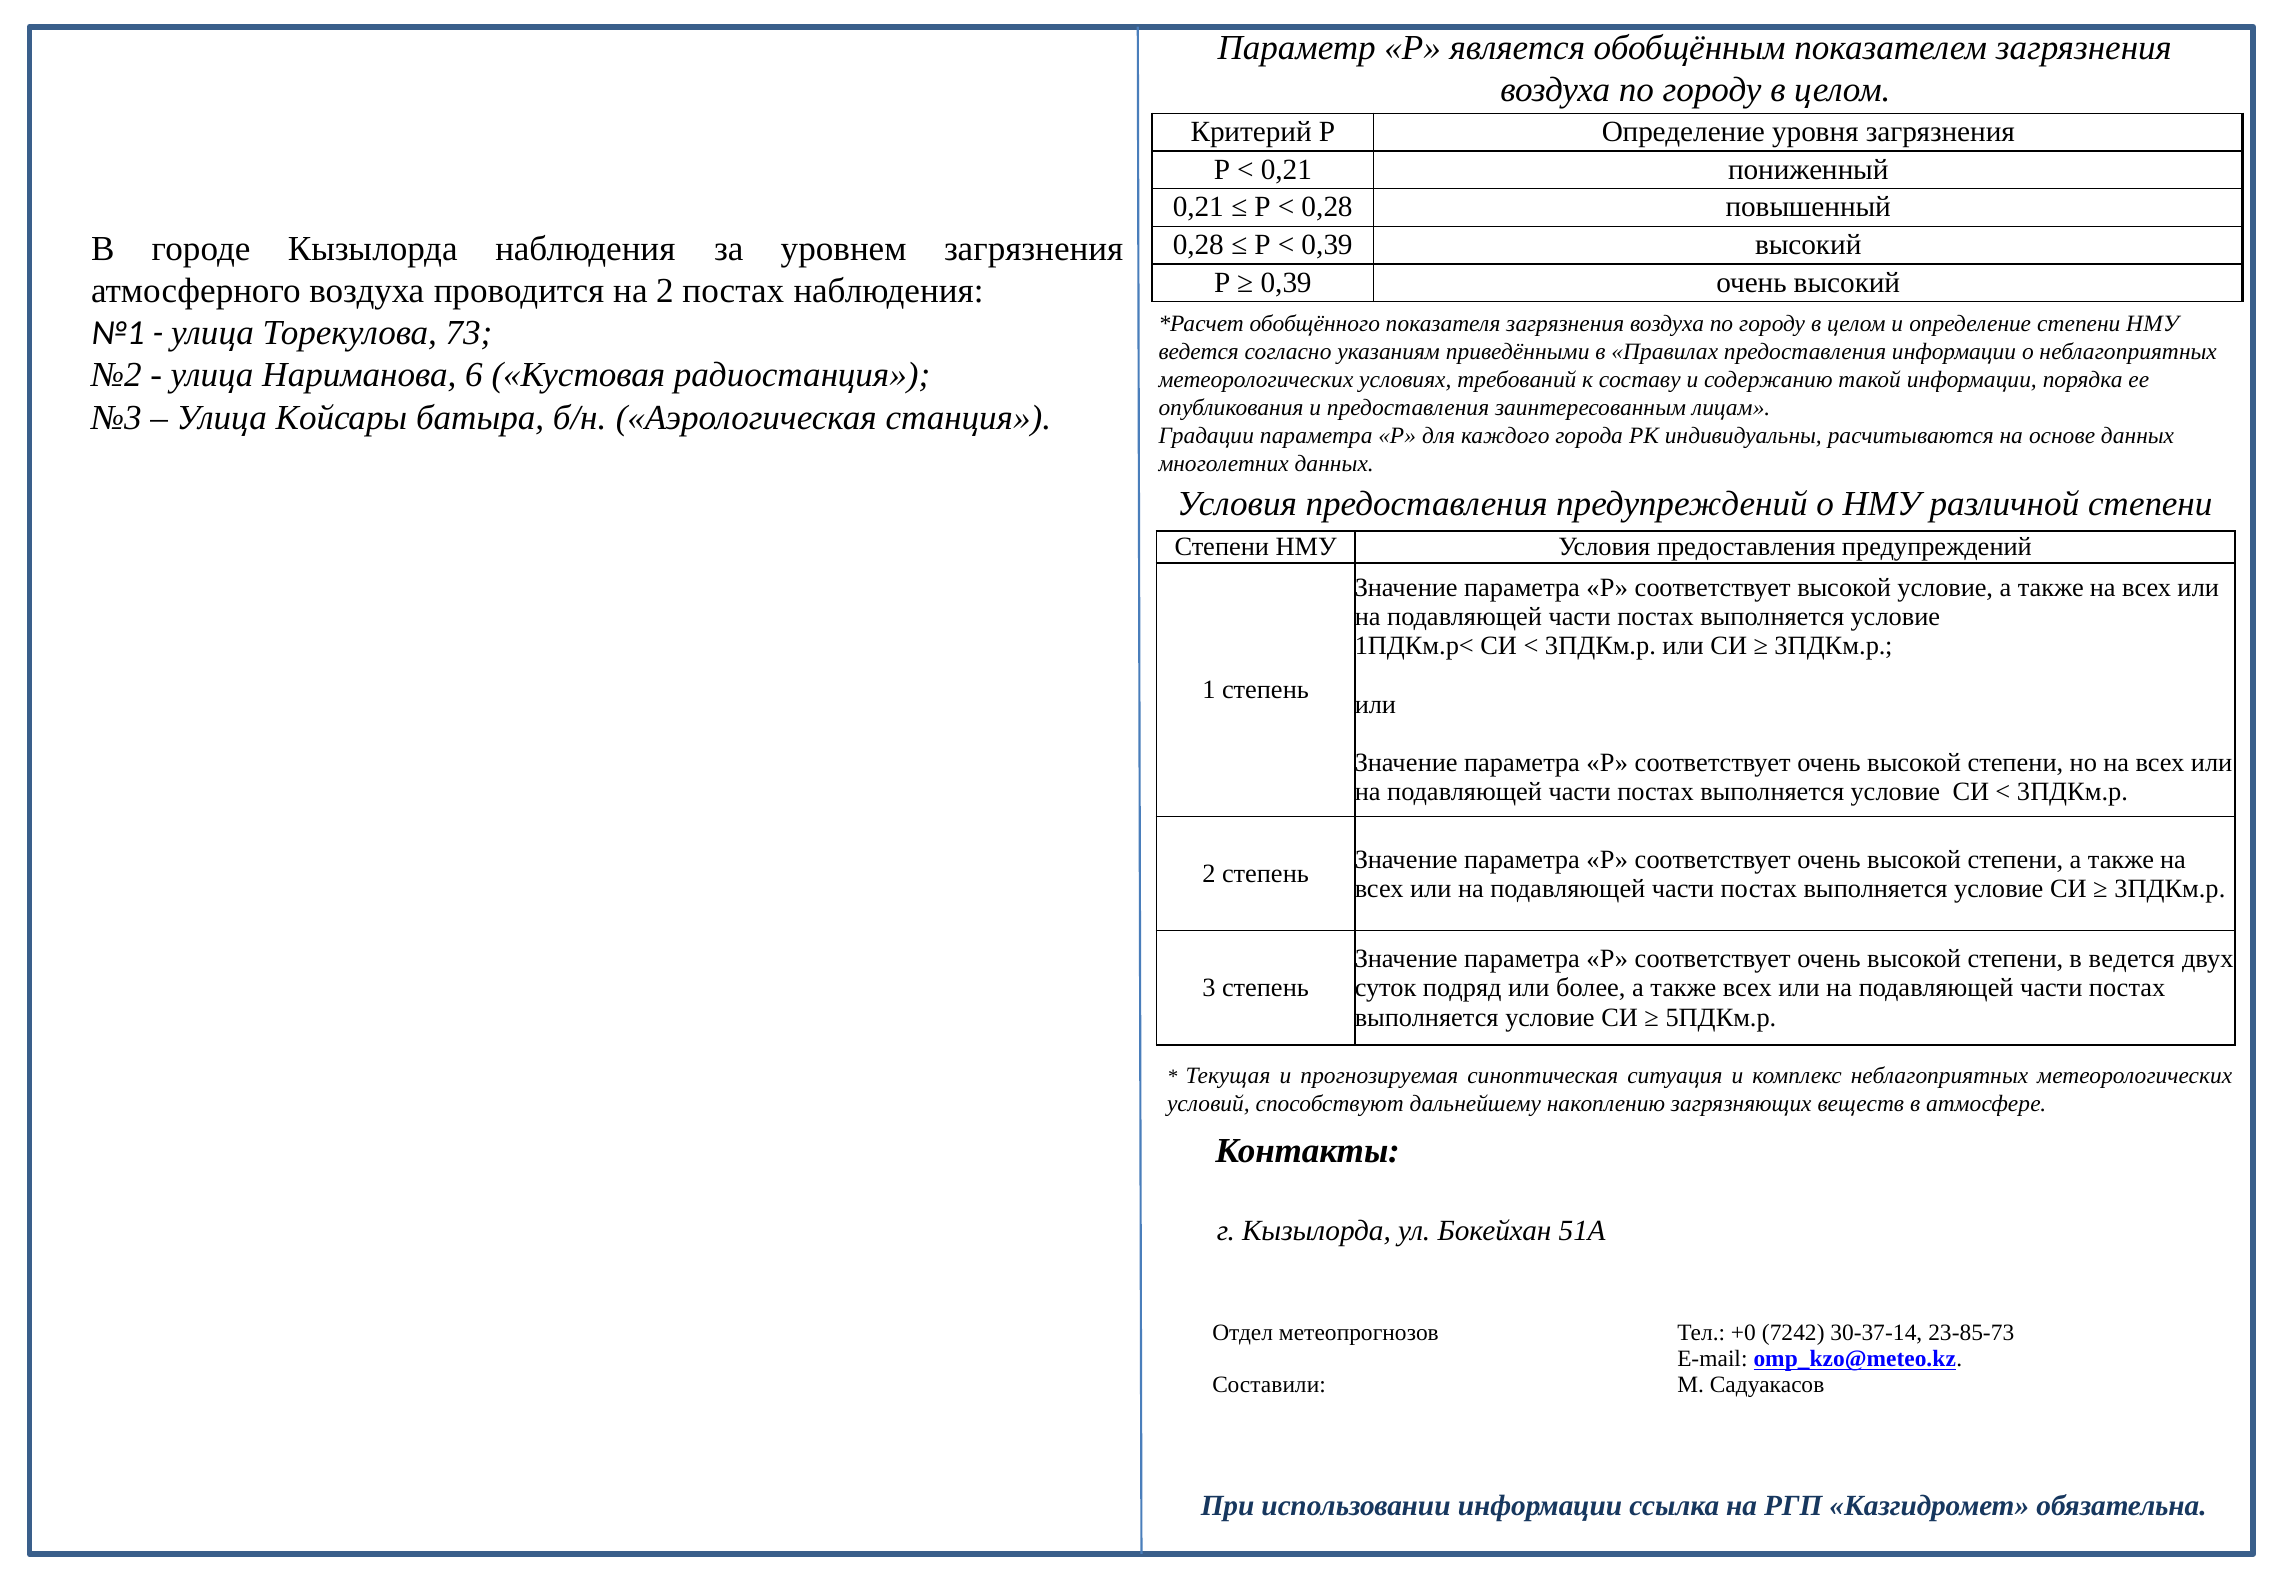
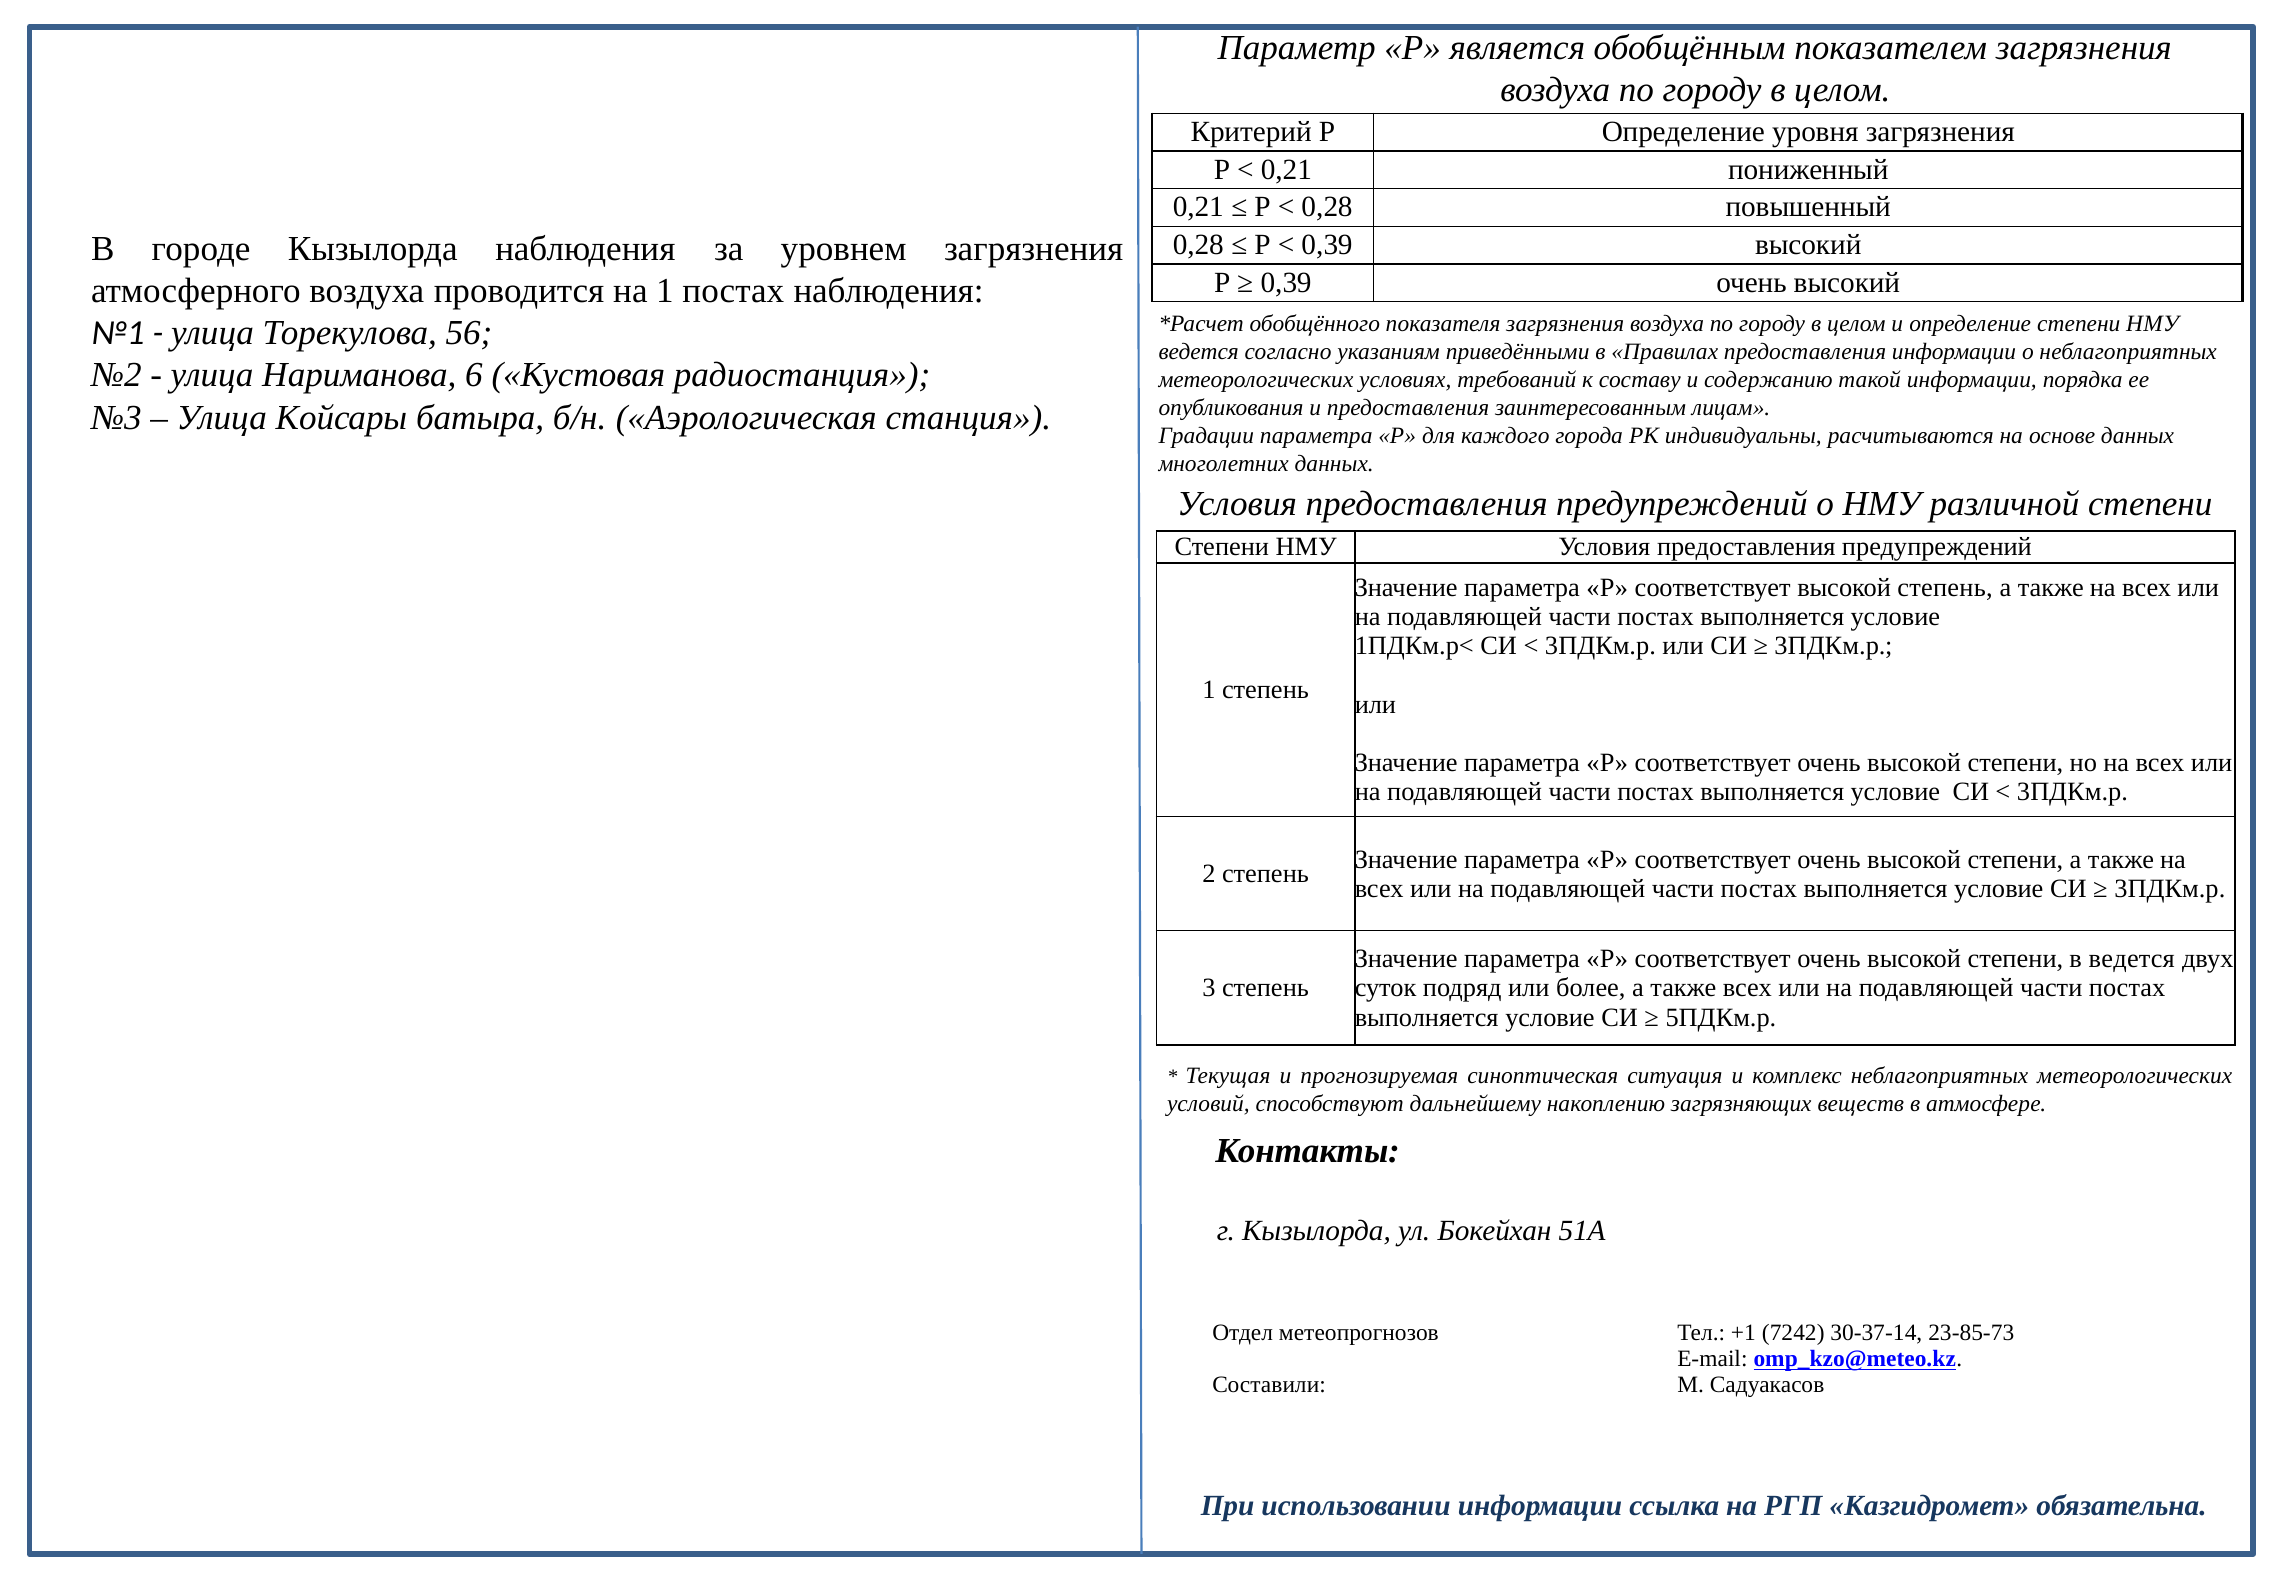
на 2: 2 -> 1
73: 73 -> 56
высокой условие: условие -> степень
+0: +0 -> +1
